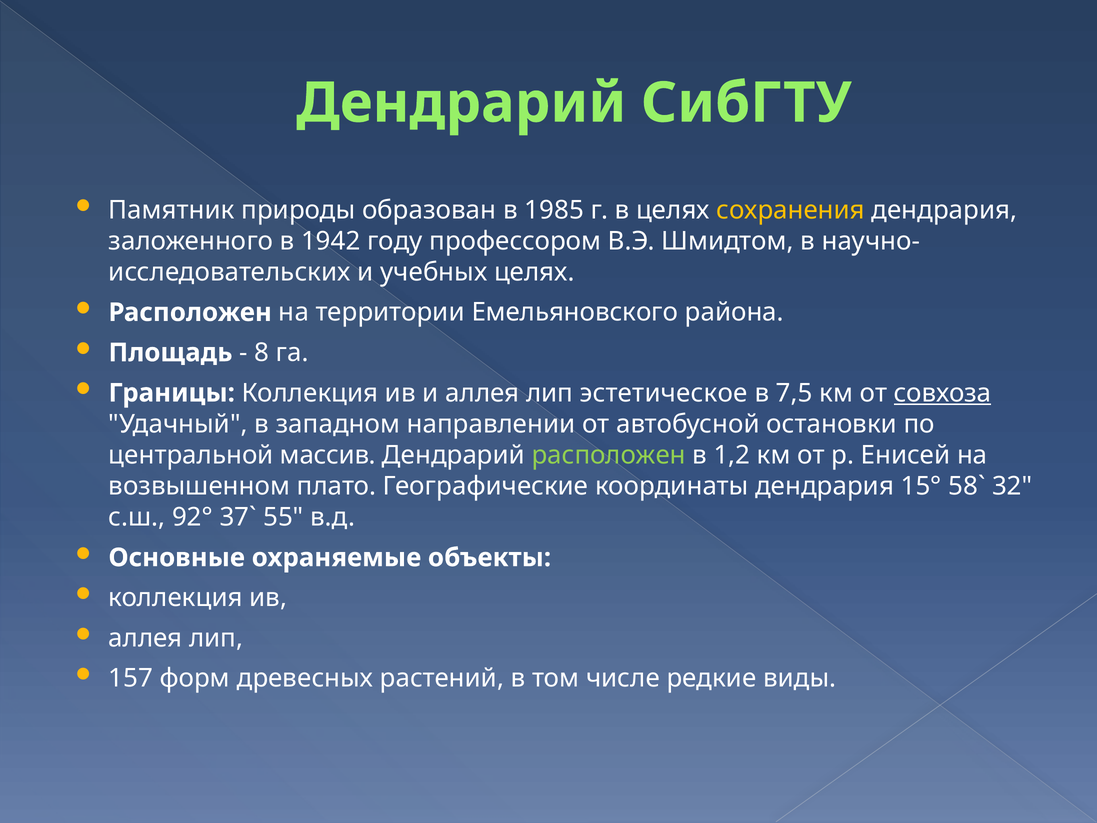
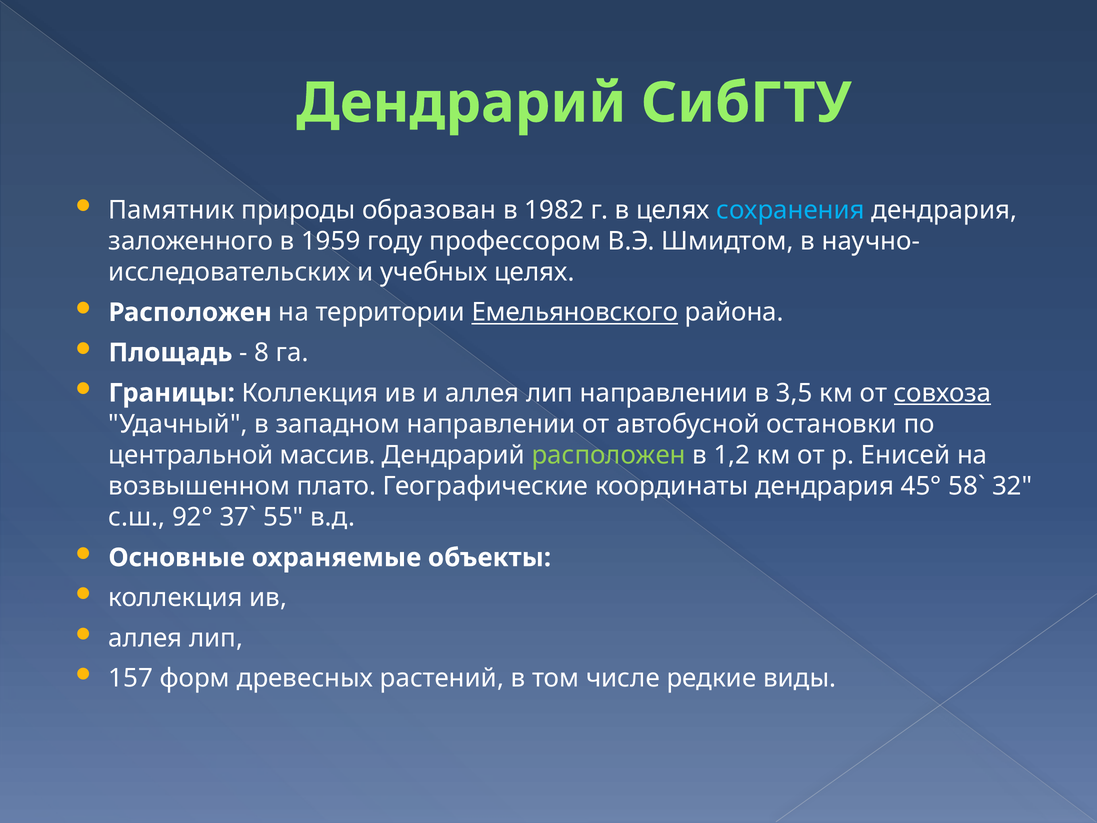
1985: 1985 -> 1982
сохранения colour: yellow -> light blue
1942: 1942 -> 1959
Емельяновского underline: none -> present
лип эстетическое: эстетическое -> направлении
7,5: 7,5 -> 3,5
15°: 15° -> 45°
